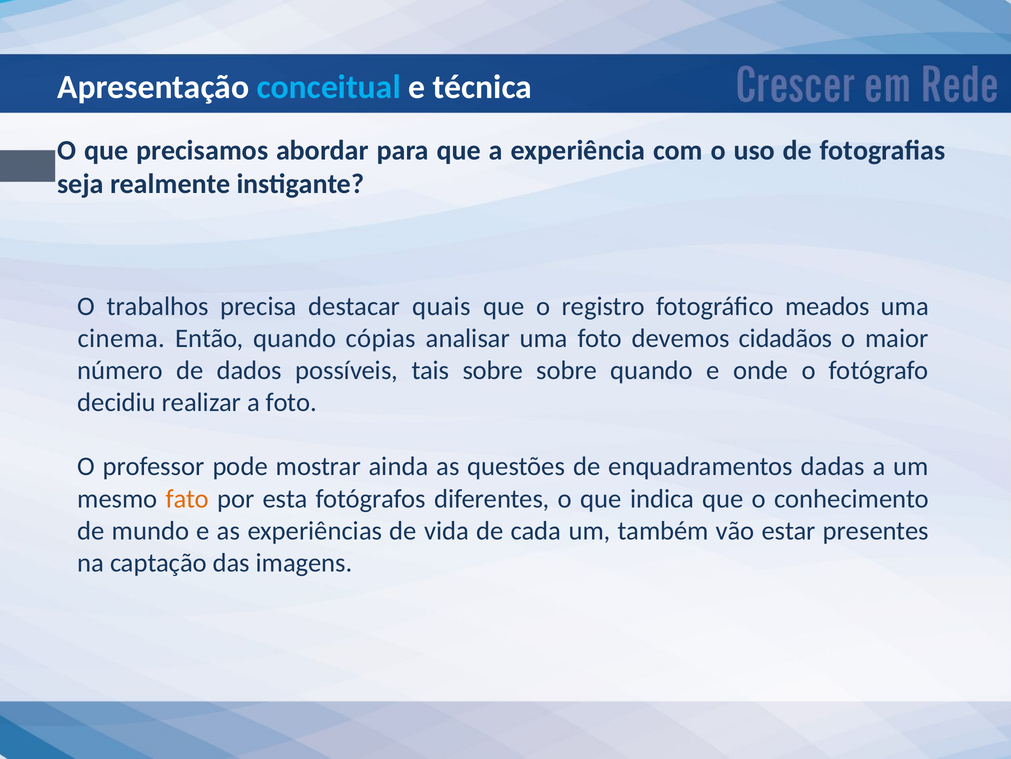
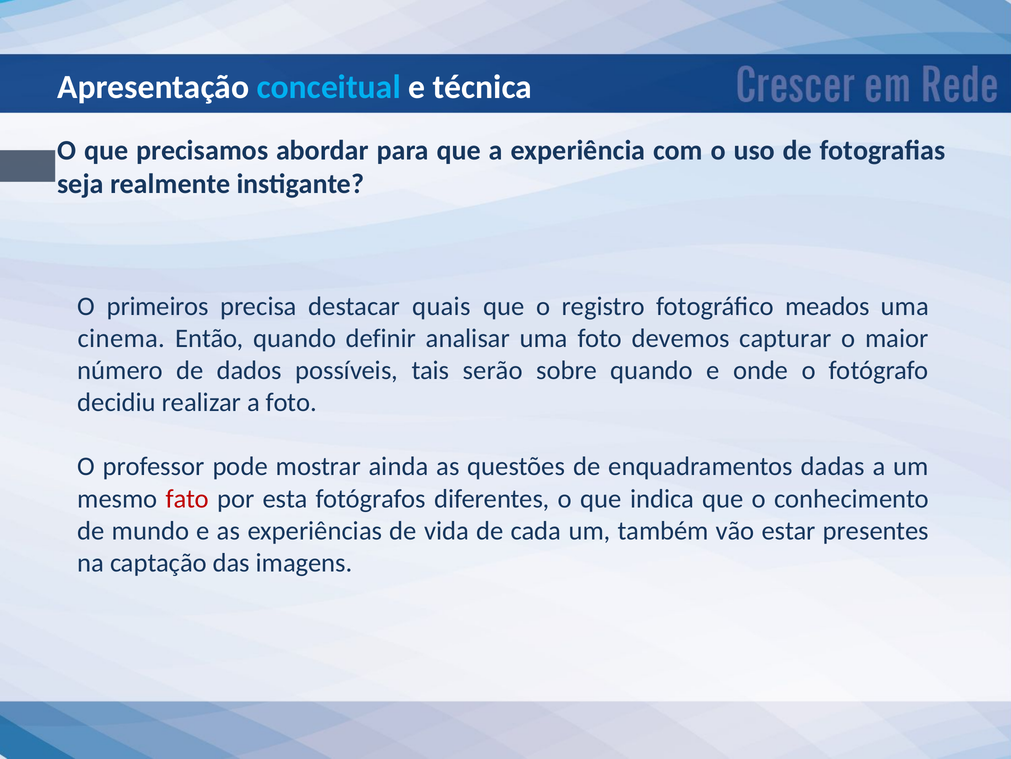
trabalhos: trabalhos -> primeiros
cópias: cópias -> definir
cidadãos: cidadãos -> capturar
tais sobre: sobre -> serão
fato colour: orange -> red
